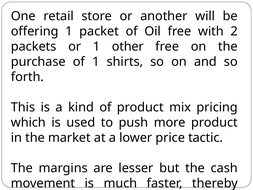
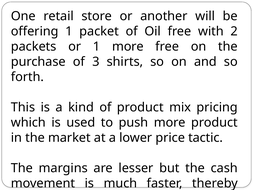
1 other: other -> more
of 1: 1 -> 3
